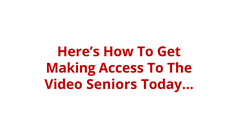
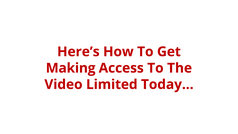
Seniors: Seniors -> Limited
